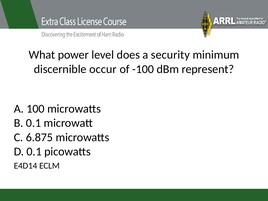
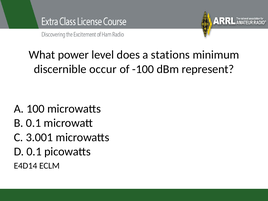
security: security -> stations
6.875: 6.875 -> 3.001
